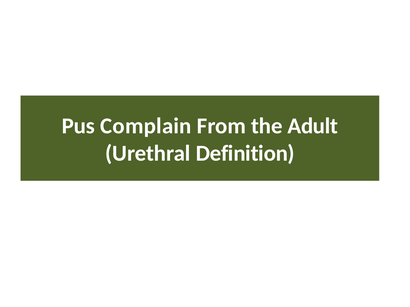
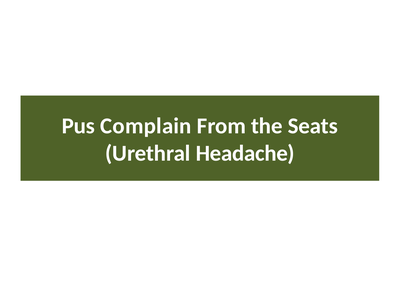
Adult: Adult -> Seats
Definition: Definition -> Headache
